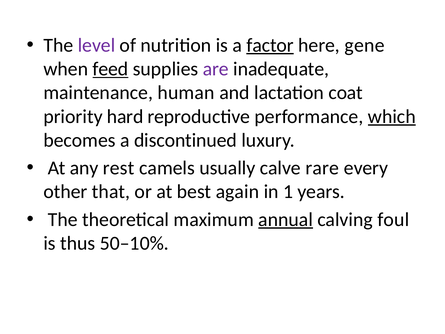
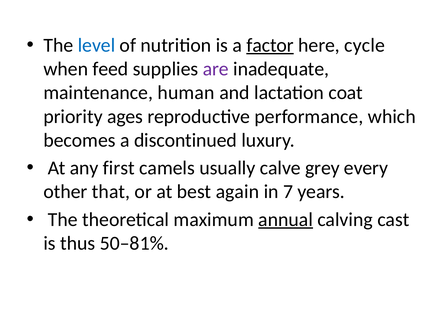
level colour: purple -> blue
gene: gene -> cycle
feed underline: present -> none
hard: hard -> ages
which underline: present -> none
rest: rest -> first
rare: rare -> grey
1: 1 -> 7
foul: foul -> cast
50–10%: 50–10% -> 50–81%
